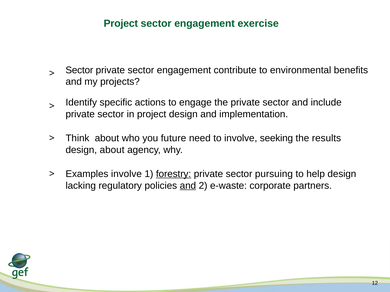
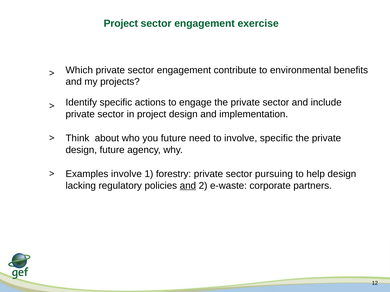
Sector at (79, 70): Sector -> Which
involve seeking: seeking -> specific
results at (326, 138): results -> private
design about: about -> future
forestry underline: present -> none
